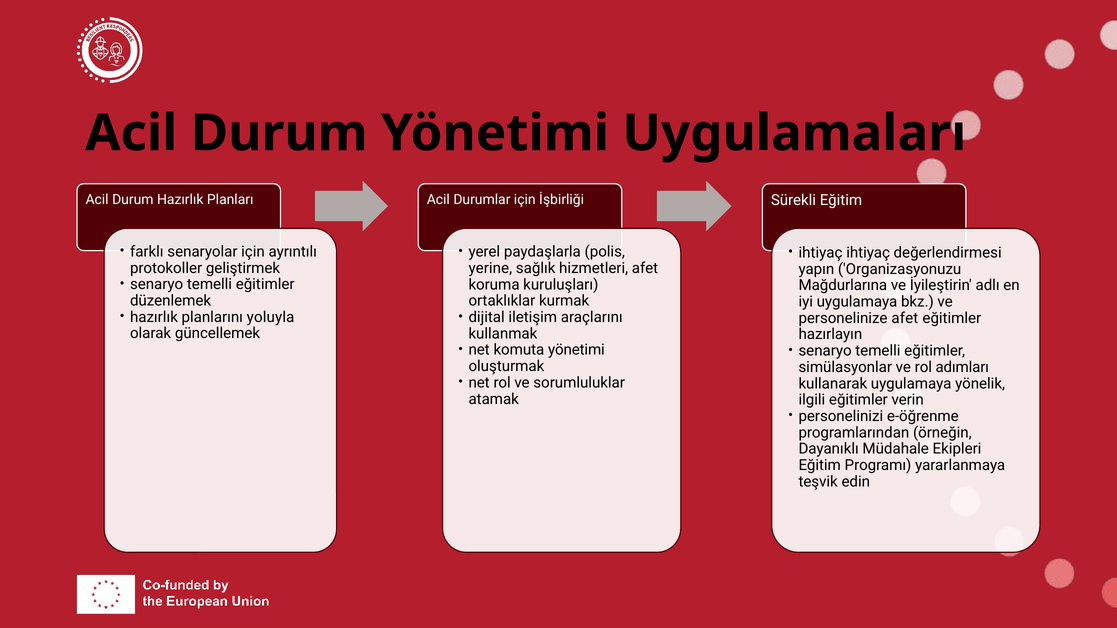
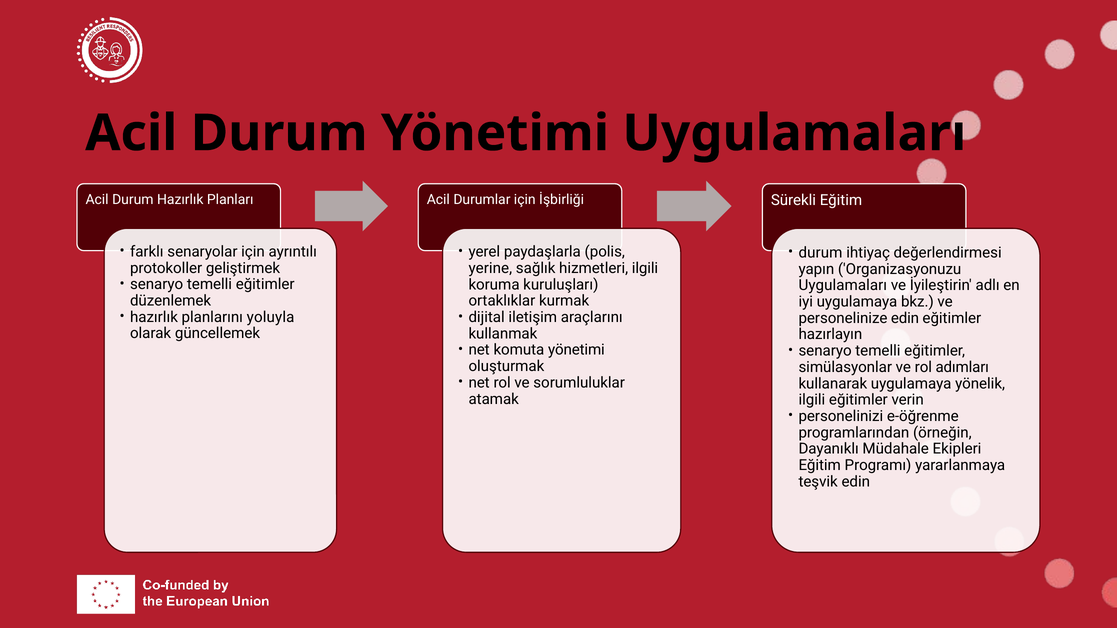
ihtiyaç at (821, 253): ihtiyaç -> durum
hizmetleri afet: afet -> ilgili
Mağdurlarına at (843, 286): Mağdurlarına -> Uygulamaları
personelinize afet: afet -> edin
